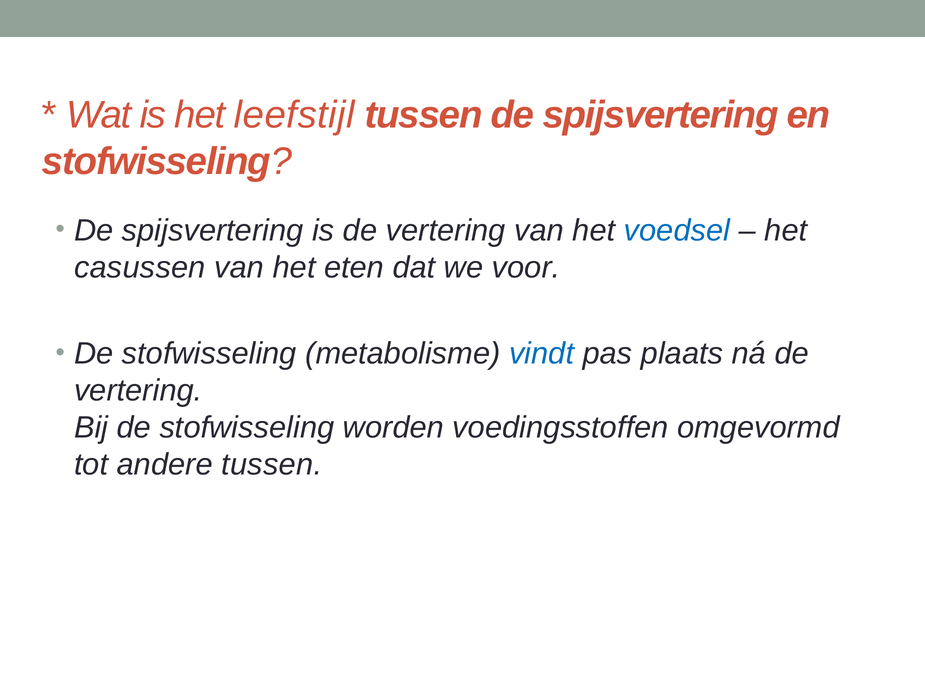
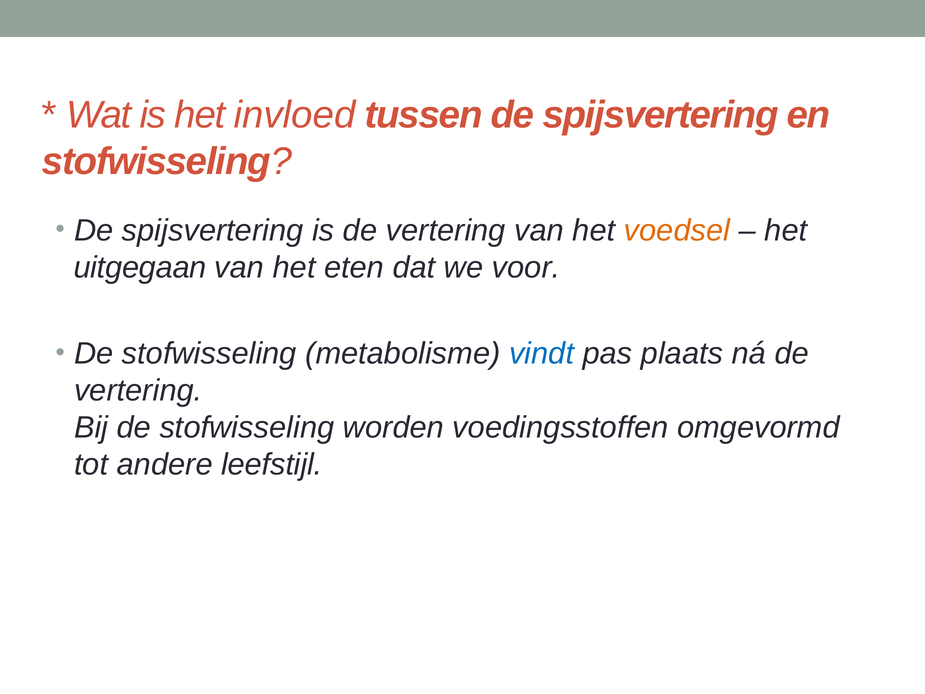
leefstijl: leefstijl -> invloed
voedsel colour: blue -> orange
casussen: casussen -> uitgegaan
andere tussen: tussen -> leefstijl
